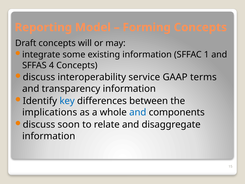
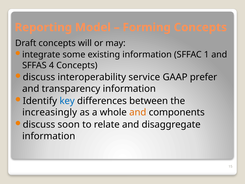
terms: terms -> prefer
implications: implications -> increasingly
and at (138, 112) colour: blue -> orange
